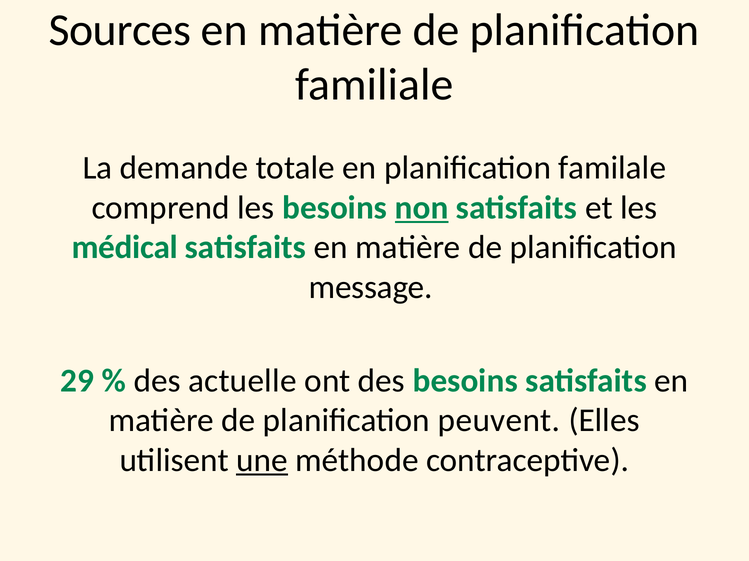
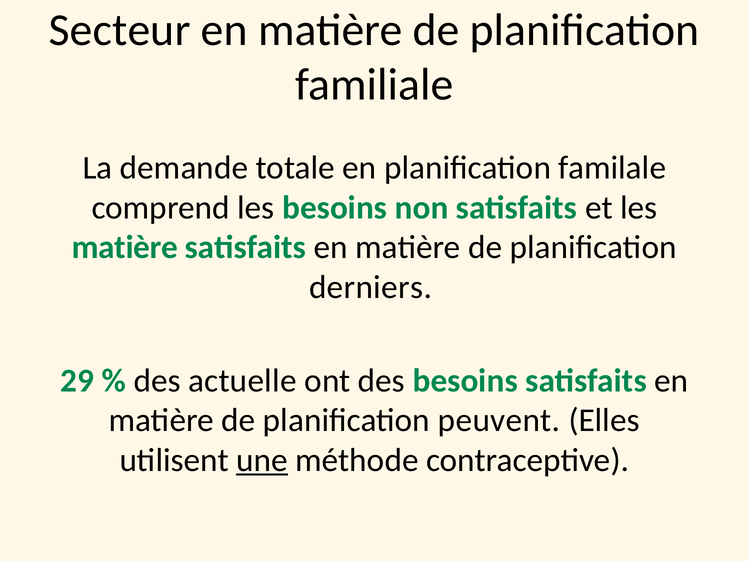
Sources: Sources -> Secteur
non underline: present -> none
médical at (125, 248): médical -> matière
message: message -> derniers
